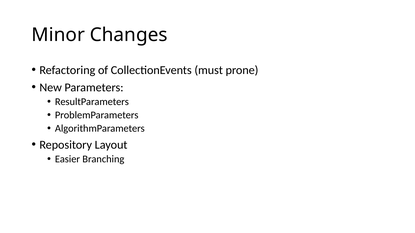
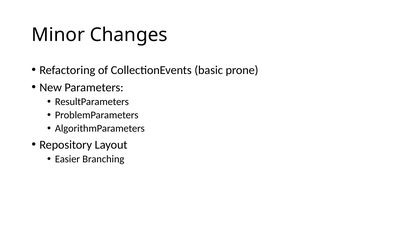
must: must -> basic
